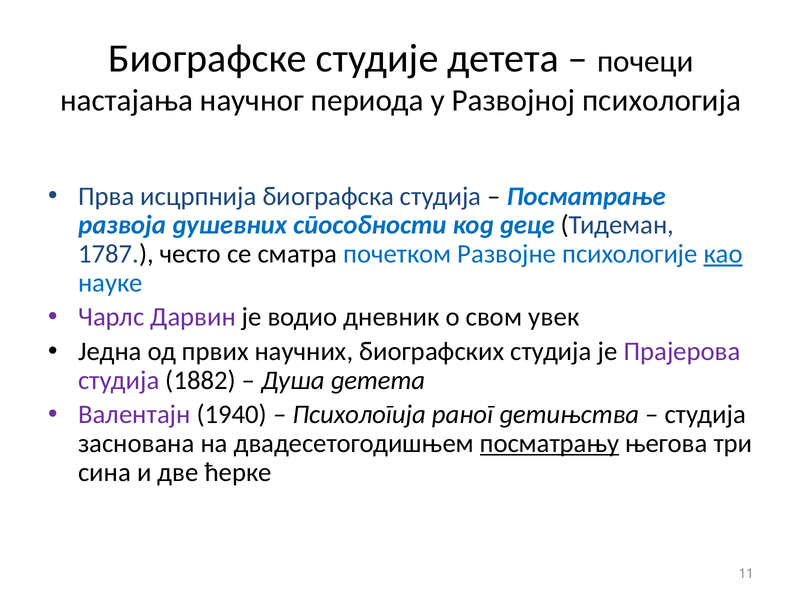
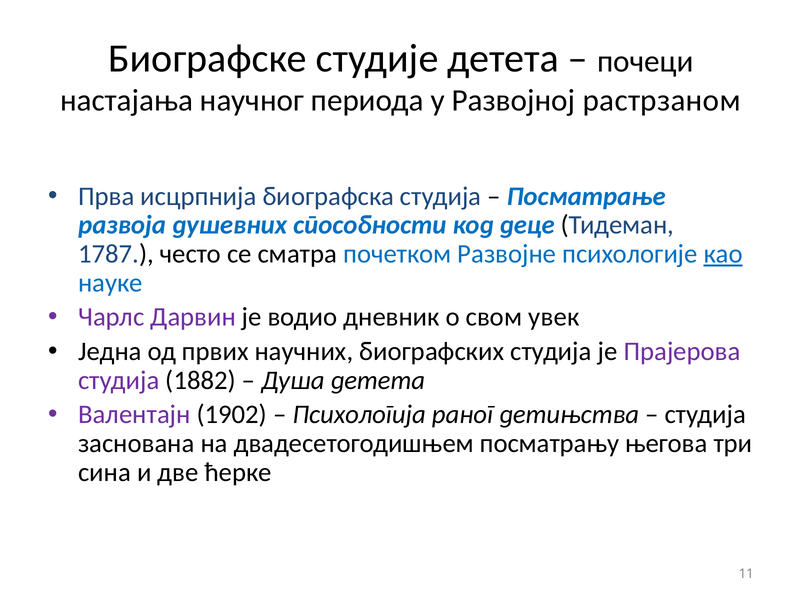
Развојној психологија: психологија -> растрзаном
1940: 1940 -> 1902
посматрању underline: present -> none
